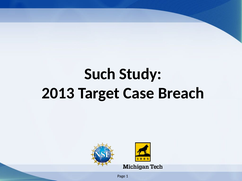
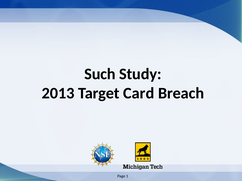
Case: Case -> Card
